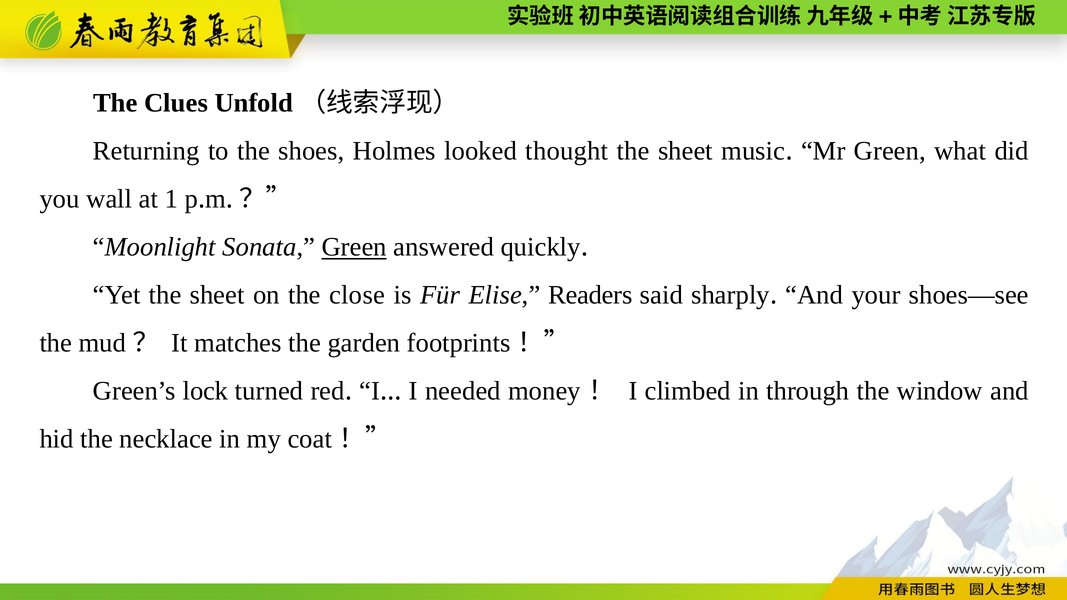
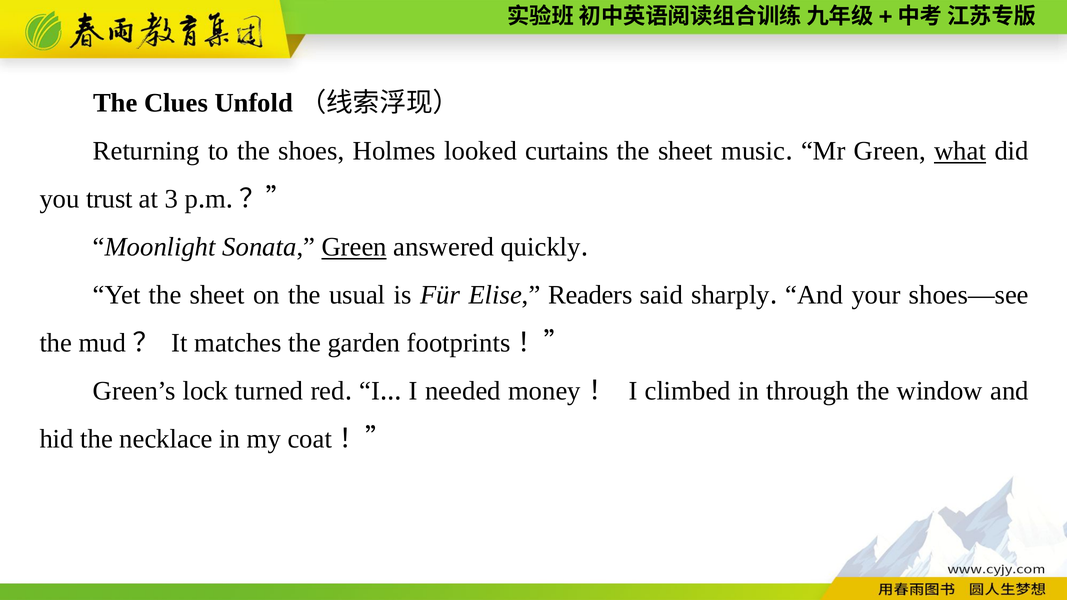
thought: thought -> curtains
what underline: none -> present
wall: wall -> trust
1: 1 -> 3
close: close -> usual
